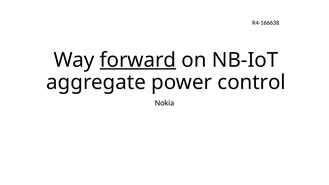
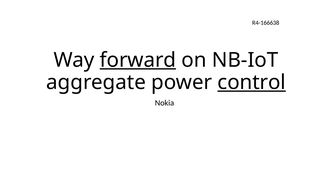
control underline: none -> present
